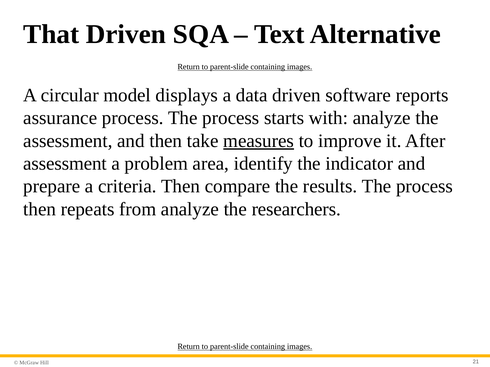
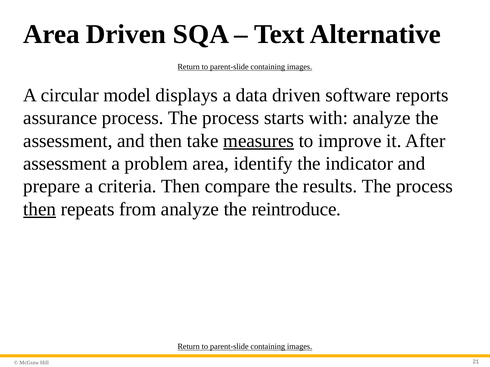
That at (51, 34): That -> Area
then at (40, 209) underline: none -> present
researchers: researchers -> reintroduce
